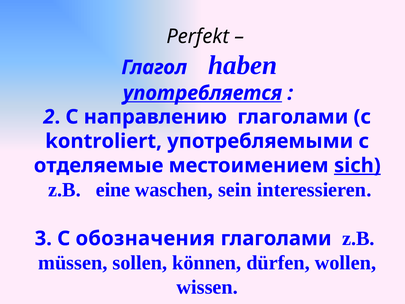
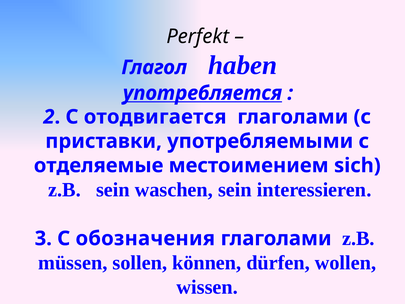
направлению: направлению -> отодвигается
kontroliert: kontroliert -> приставки
sich underline: present -> none
z.B eine: eine -> sein
